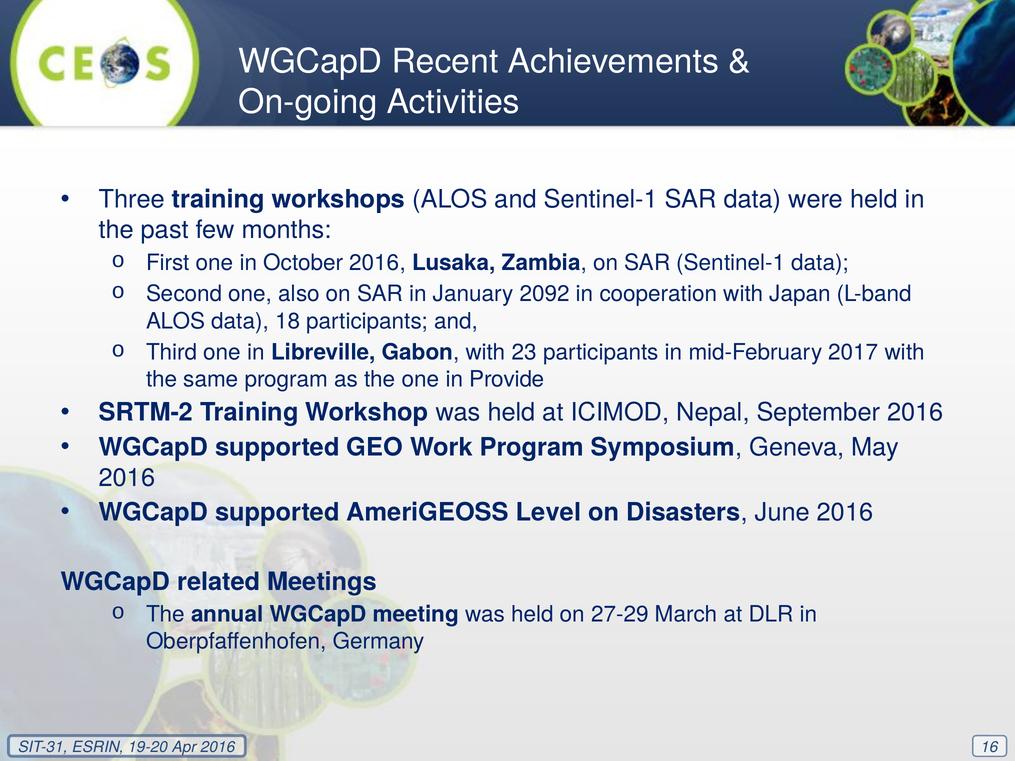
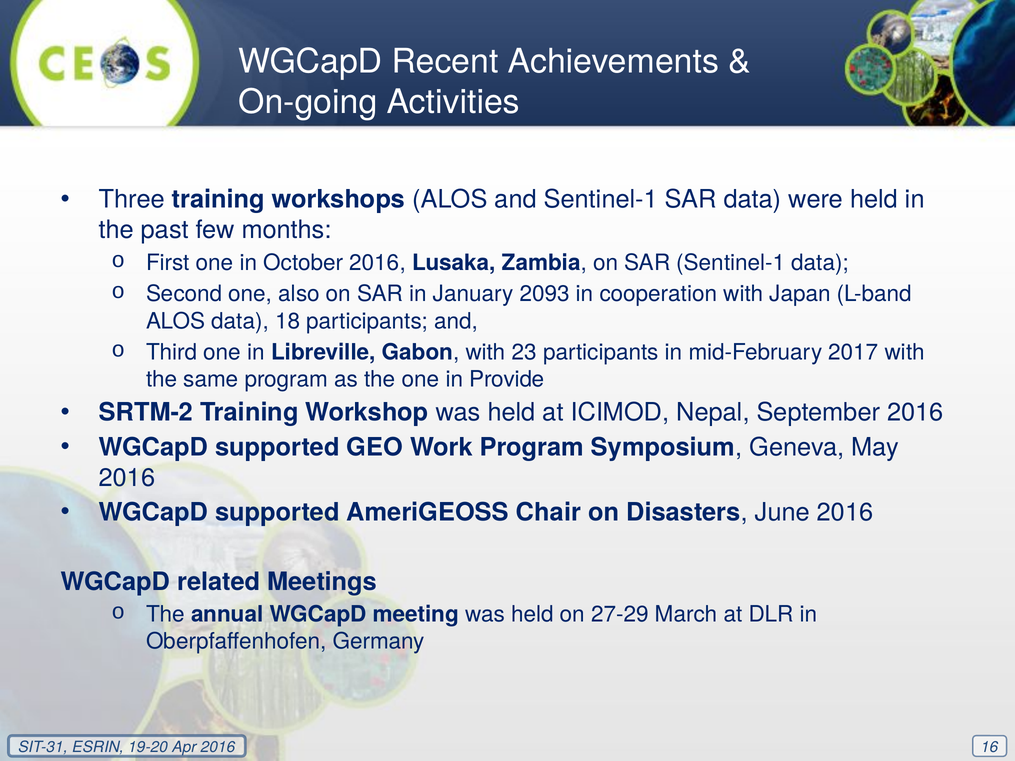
2092: 2092 -> 2093
Level: Level -> Chair
